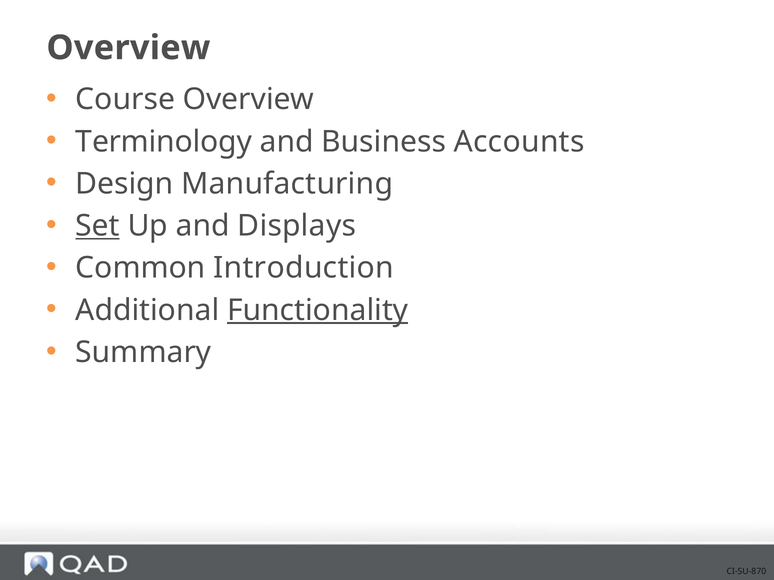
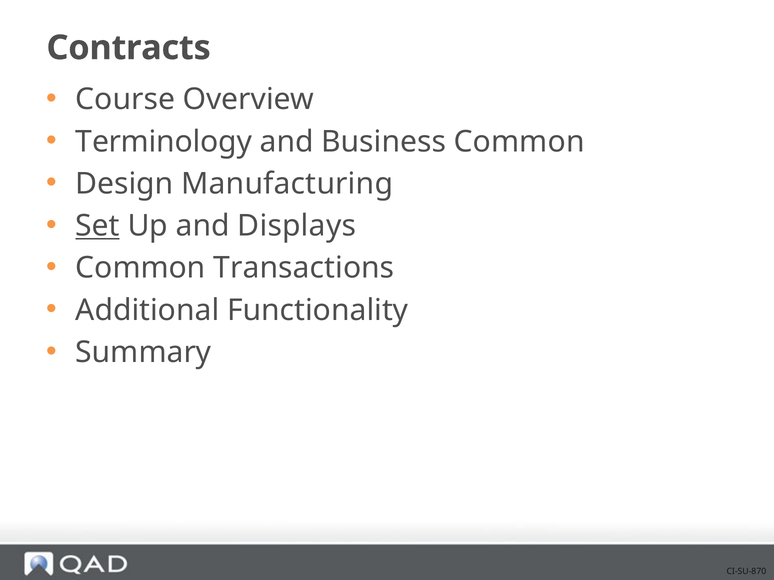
Overview at (128, 48): Overview -> Contracts
Business Accounts: Accounts -> Common
Introduction: Introduction -> Transactions
Functionality underline: present -> none
